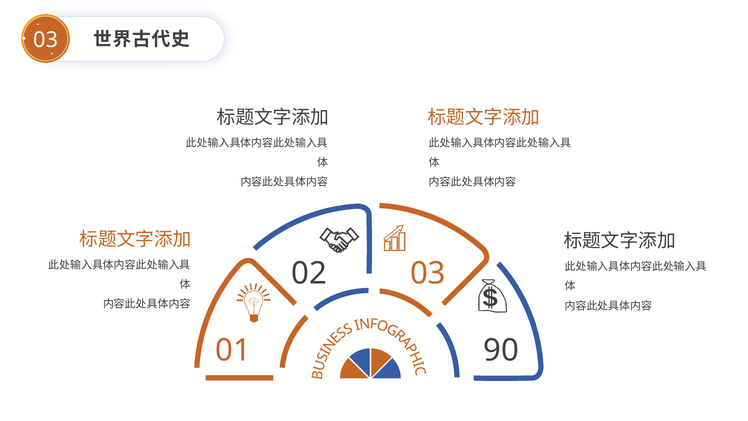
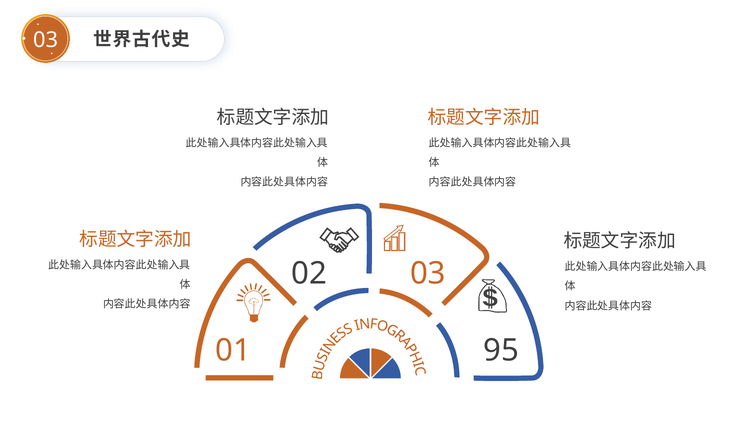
90: 90 -> 95
